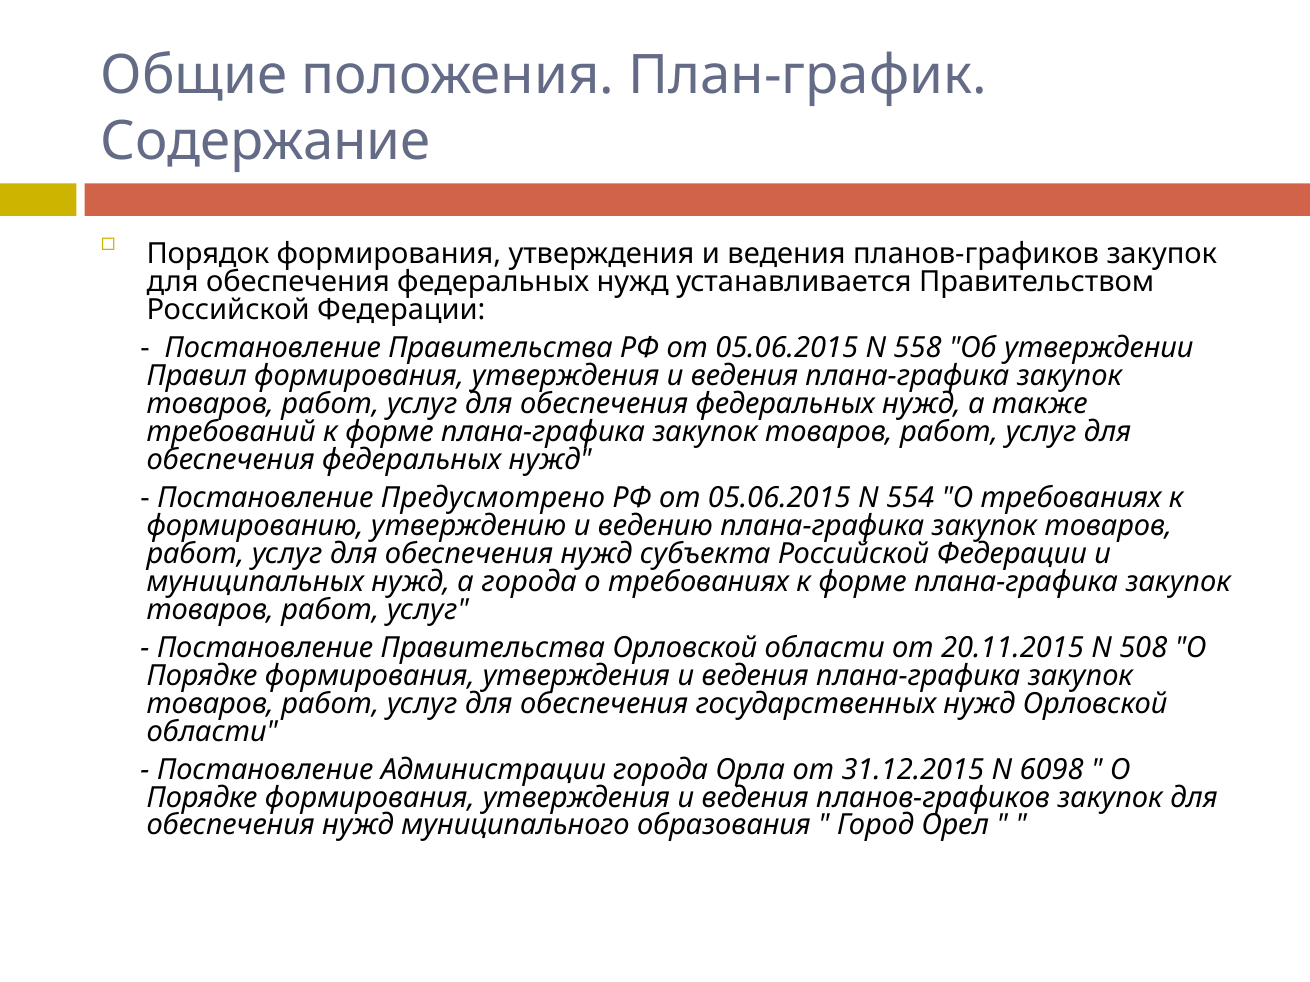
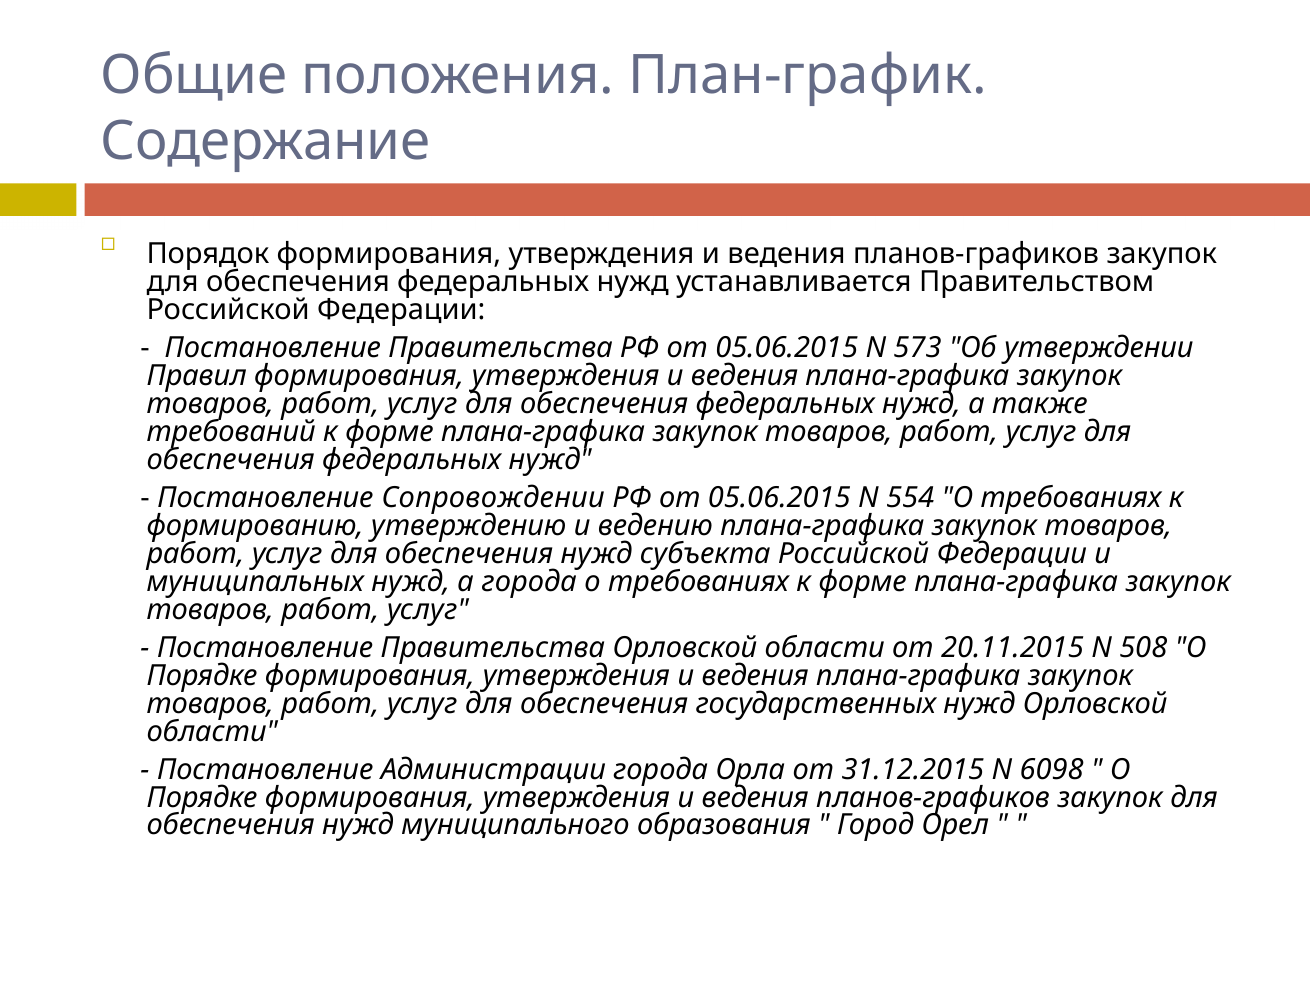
558: 558 -> 573
Предусмотрено: Предусмотрено -> Сопровождении
